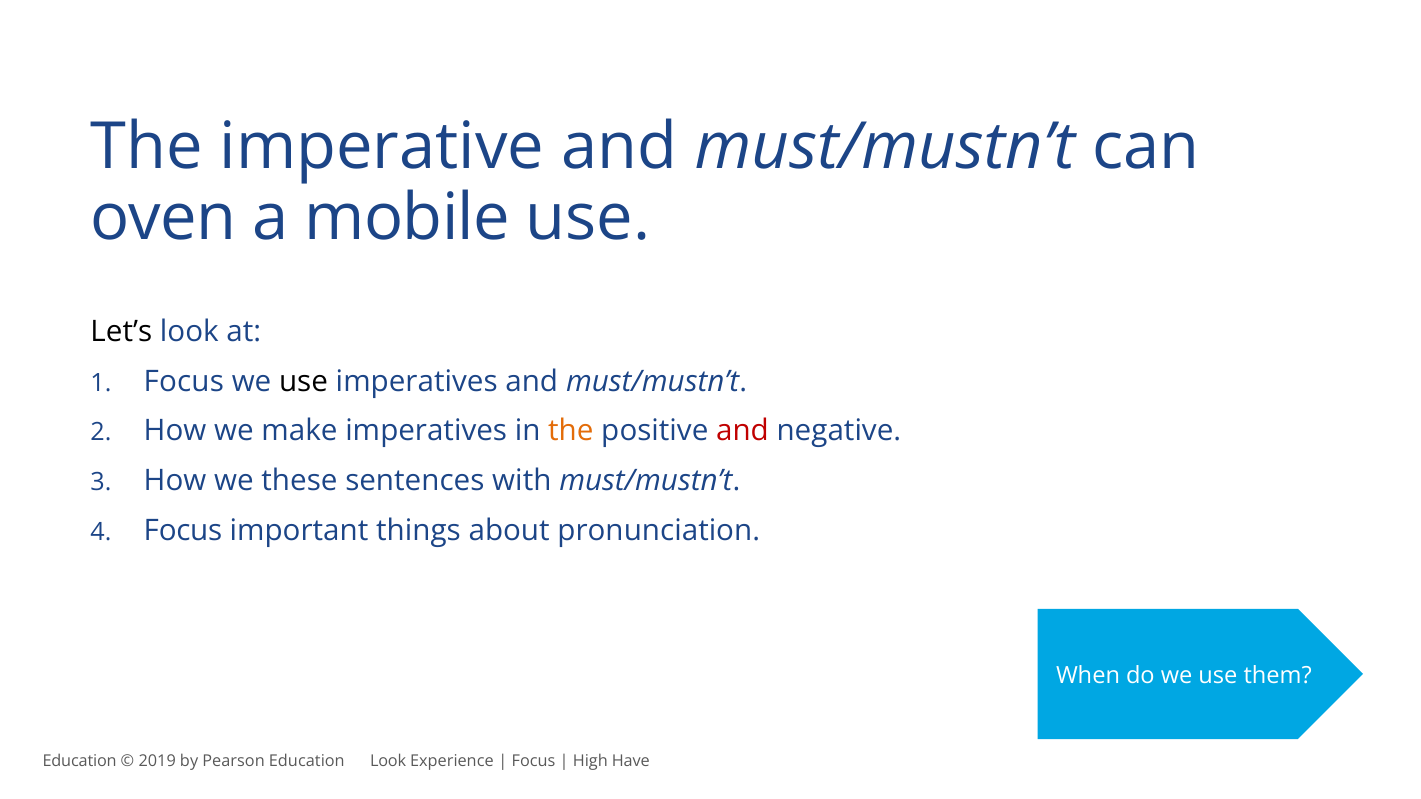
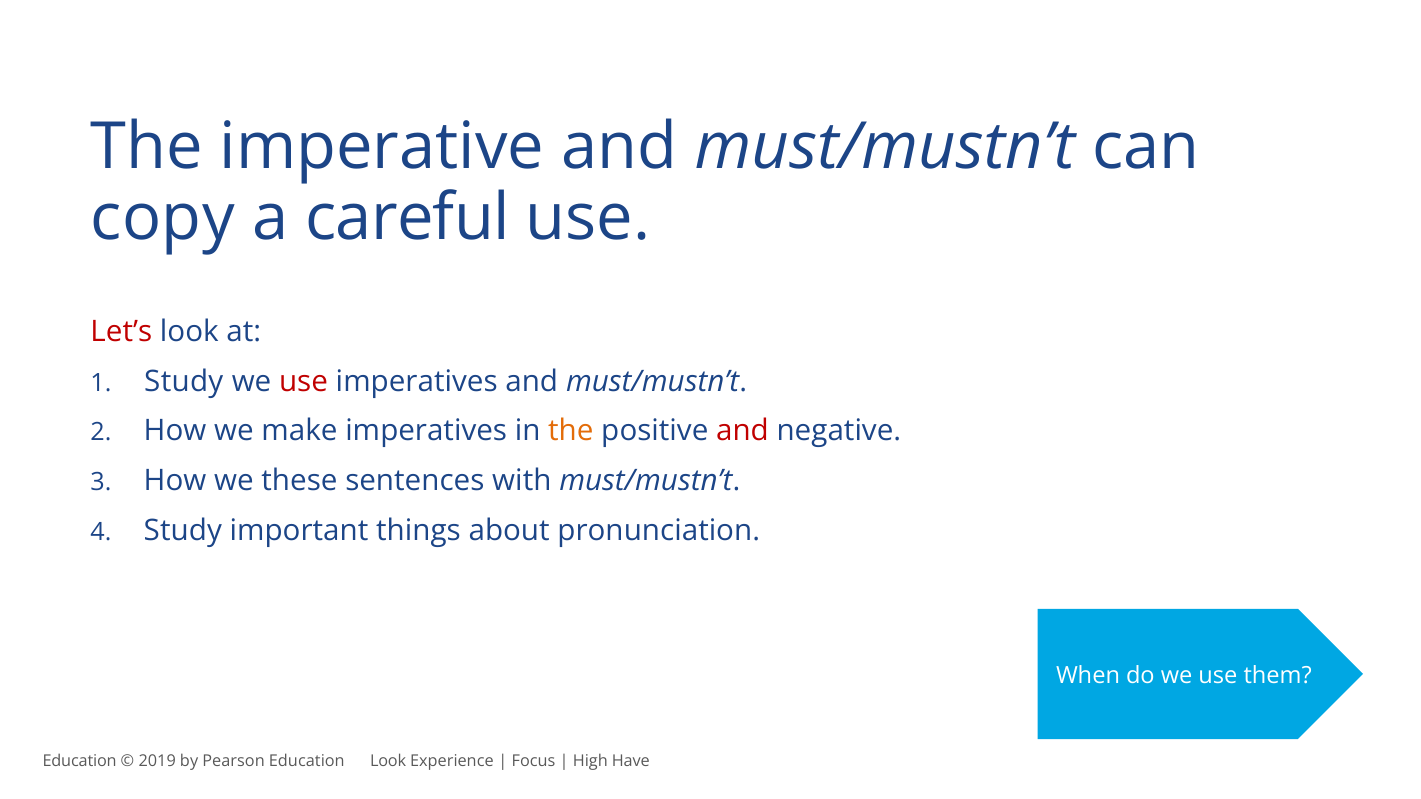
oven: oven -> copy
mobile: mobile -> careful
Let’s colour: black -> red
Focus at (184, 382): Focus -> Study
use at (304, 382) colour: black -> red
Focus at (183, 531): Focus -> Study
